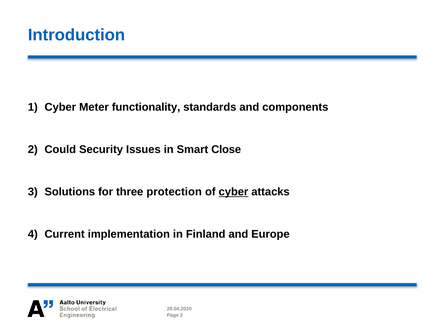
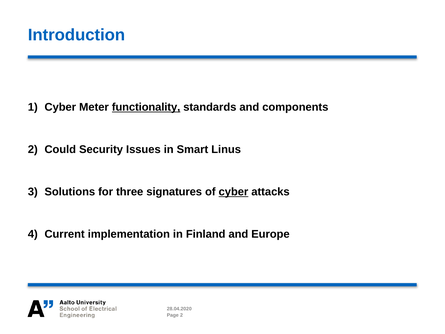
functionality underline: none -> present
Close: Close -> Linus
protection: protection -> signatures
